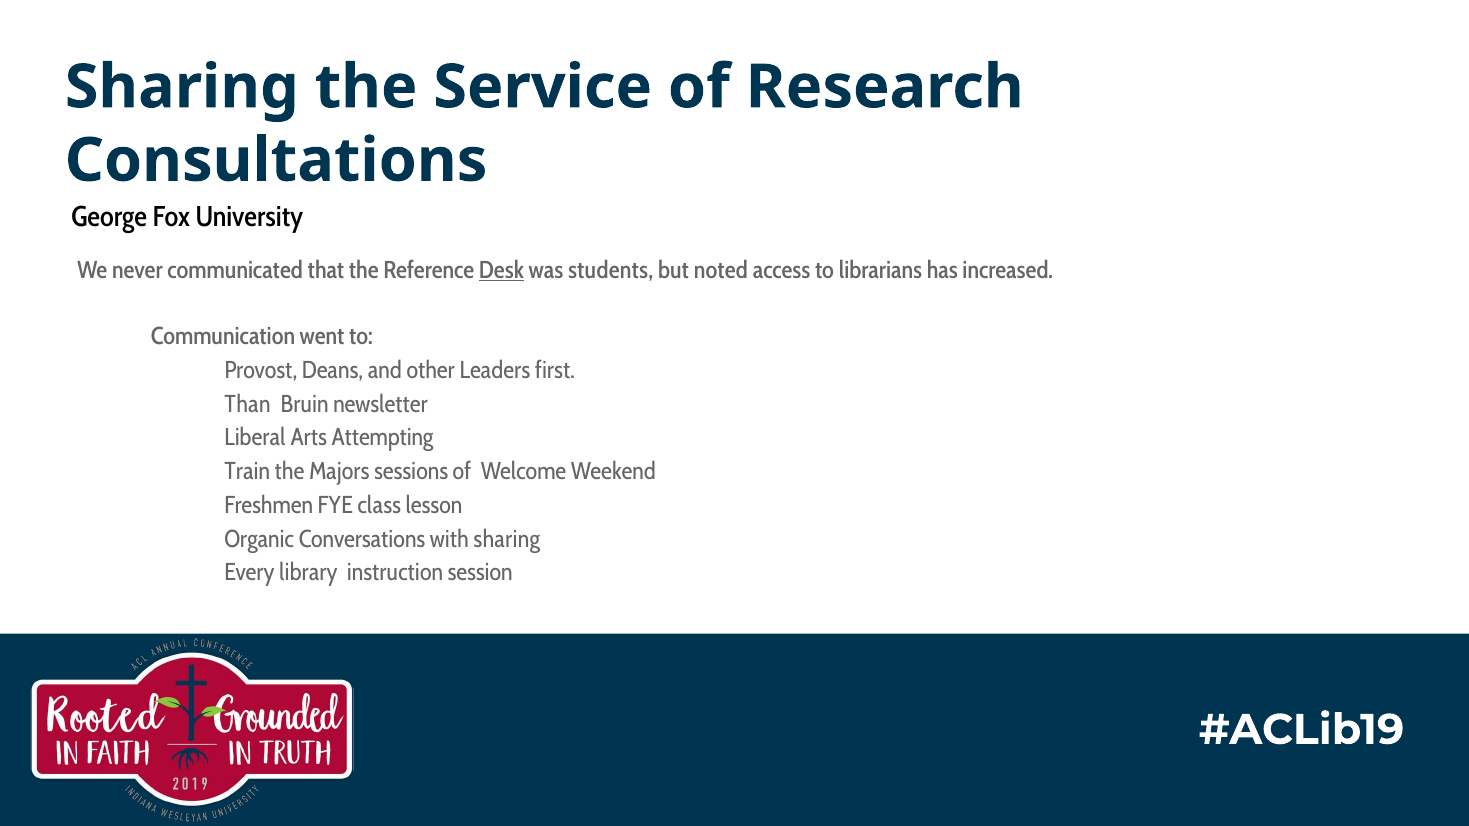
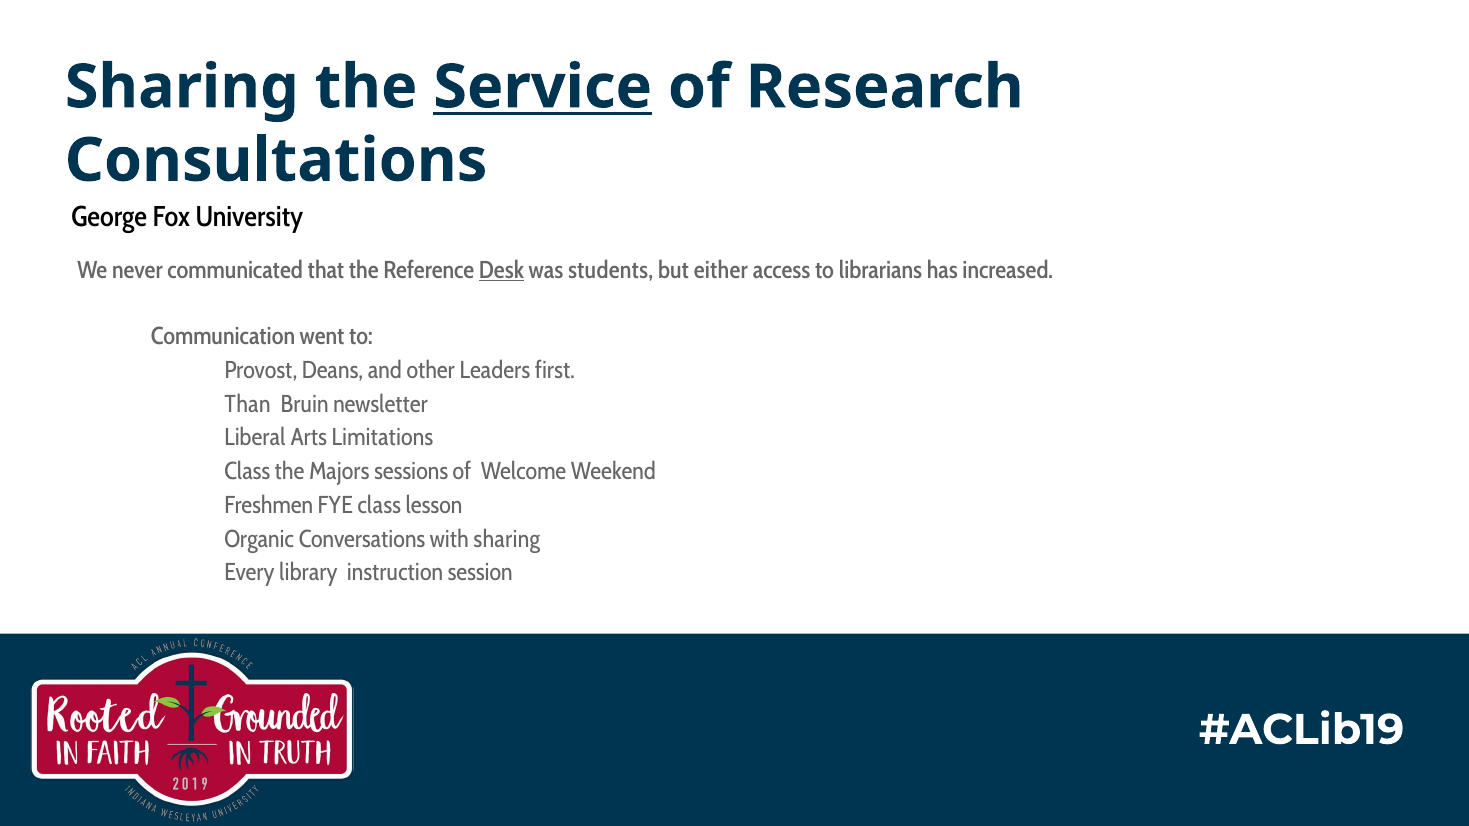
Service underline: none -> present
noted: noted -> either
Attempting: Attempting -> Limitations
Train at (247, 472): Train -> Class
